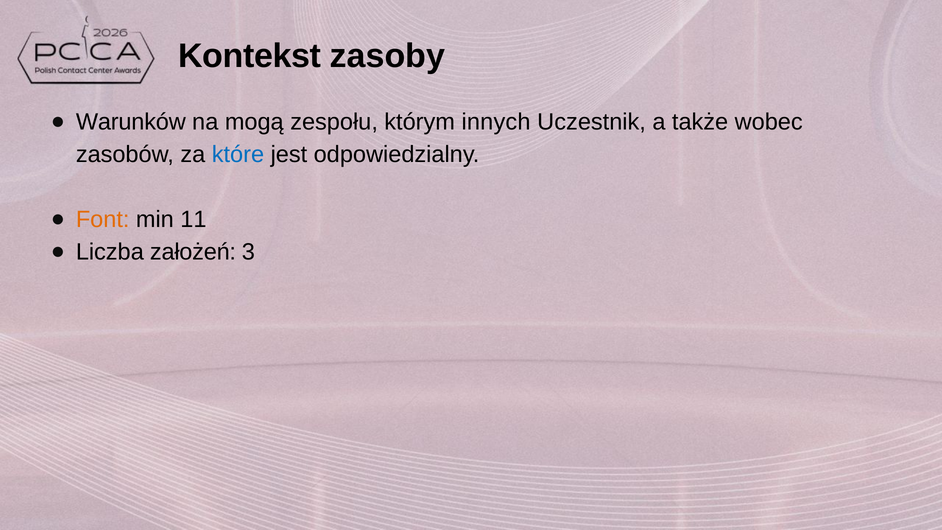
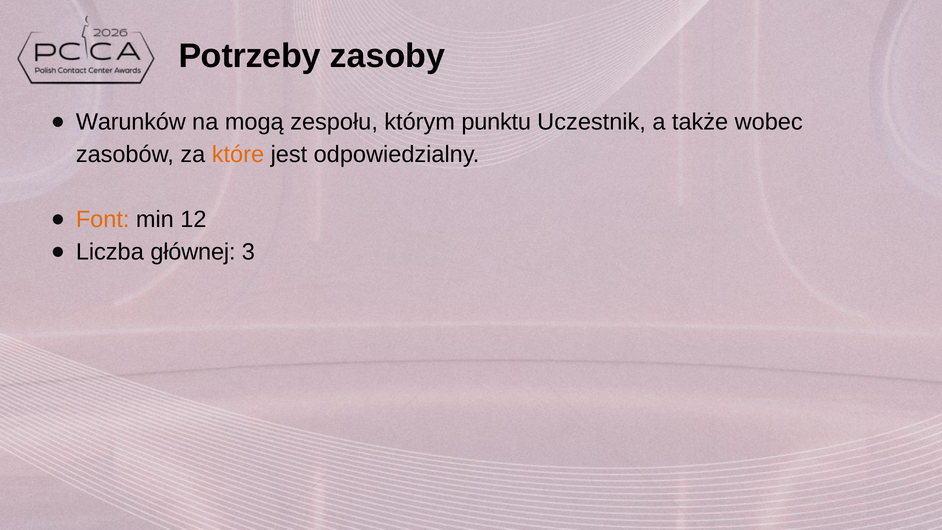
Kontekst: Kontekst -> Potrzeby
innych: innych -> punktu
które colour: blue -> orange
11: 11 -> 12
założeń: założeń -> głównej
